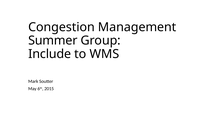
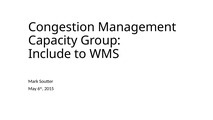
Summer: Summer -> Capacity
